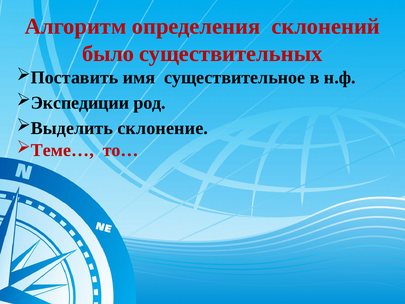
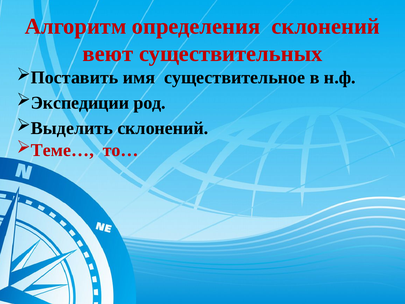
было: было -> веют
Выделить склонение: склонение -> склонений
